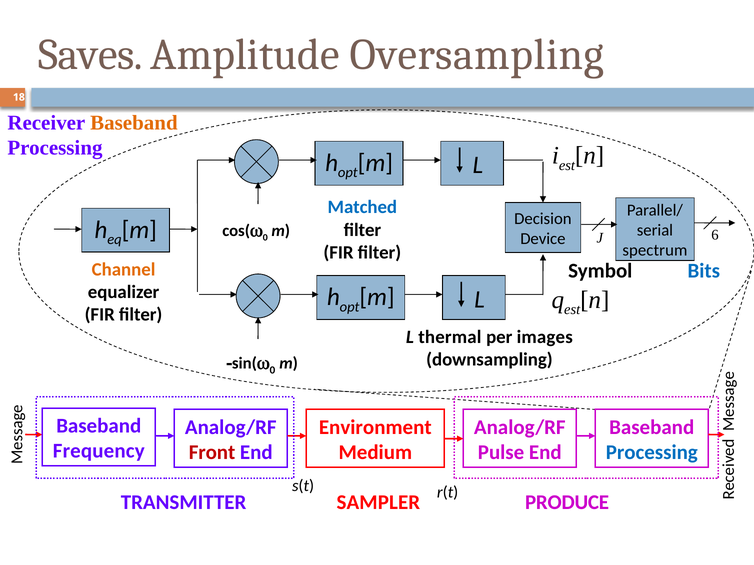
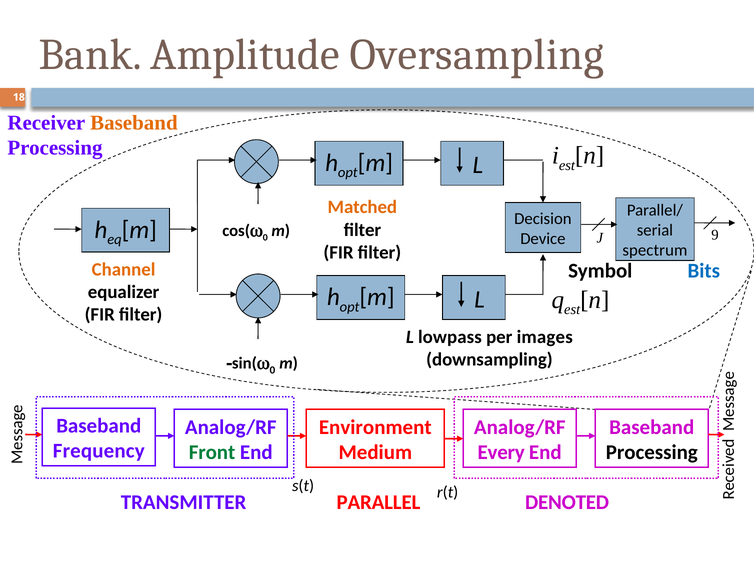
Saves: Saves -> Bank
Matched colour: blue -> orange
6: 6 -> 9
thermal: thermal -> lowpass
Front colour: red -> green
Pulse: Pulse -> Every
Processing at (652, 453) colour: blue -> black
SAMPLER: SAMPLER -> PARALLEL
PRODUCE: PRODUCE -> DENOTED
